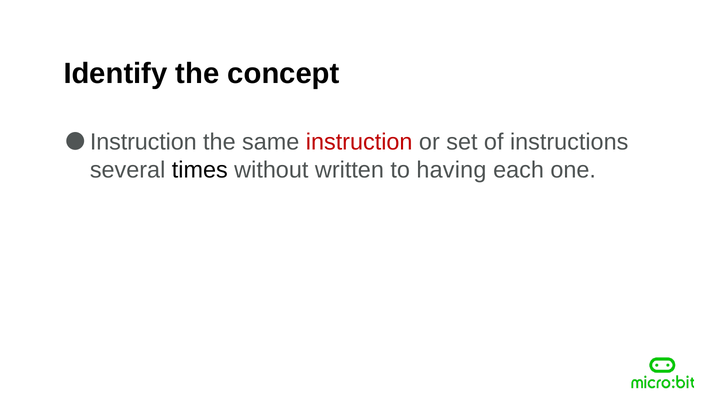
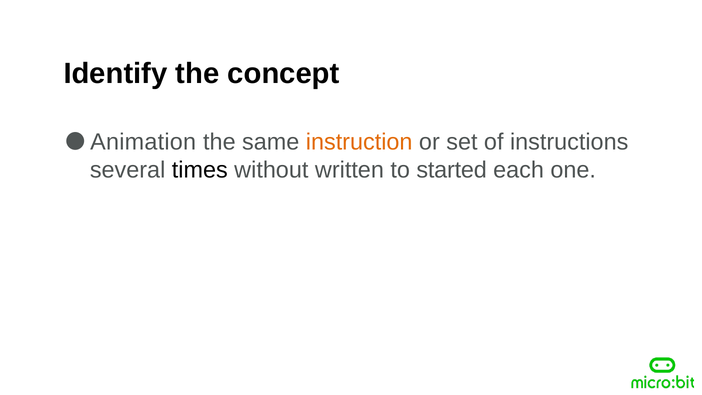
Instruction at (143, 142): Instruction -> Animation
instruction at (359, 142) colour: red -> orange
having: having -> started
